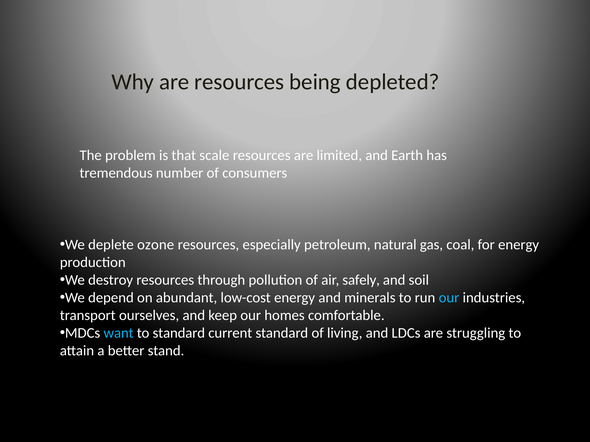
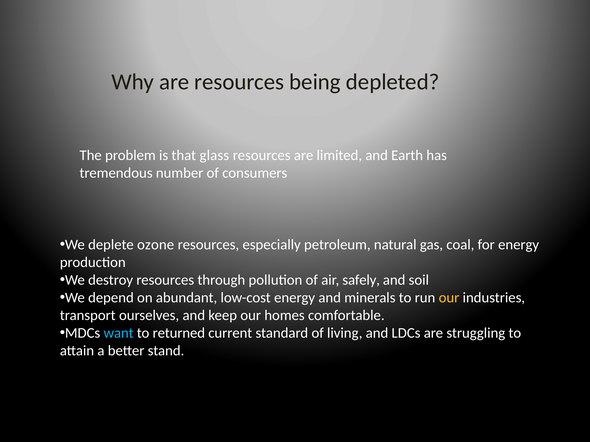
scale: scale -> glass
our at (449, 298) colour: light blue -> yellow
to standard: standard -> returned
